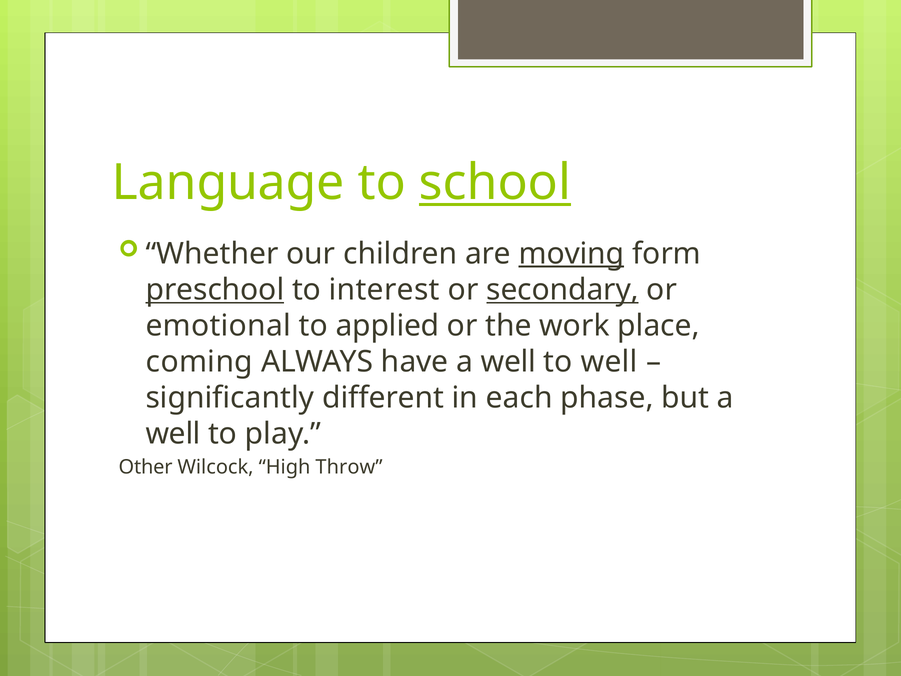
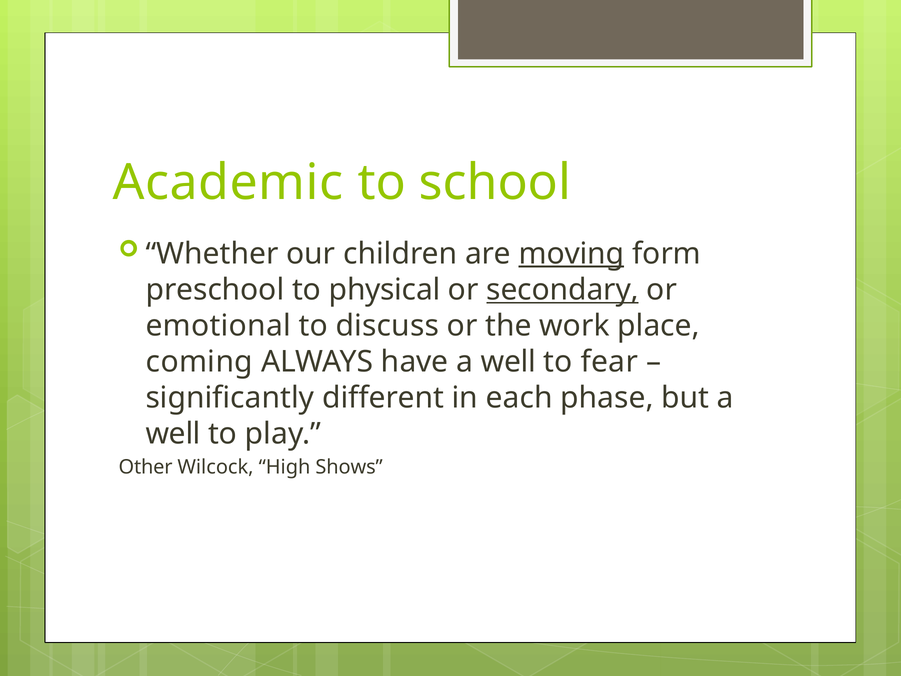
Language: Language -> Academic
school underline: present -> none
preschool underline: present -> none
interest: interest -> physical
applied: applied -> discuss
to well: well -> fear
Throw: Throw -> Shows
